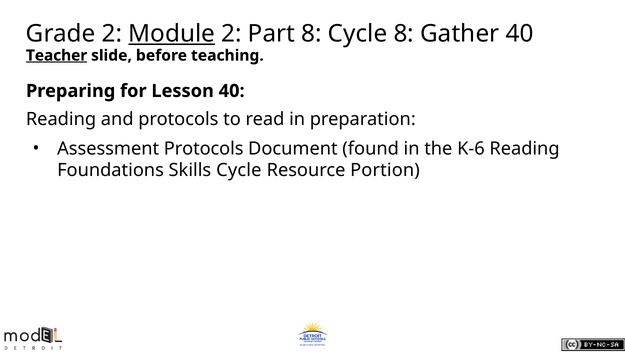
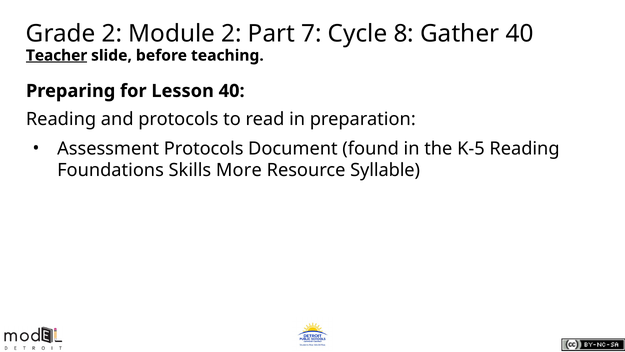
Module underline: present -> none
Part 8: 8 -> 7
K-6: K-6 -> K-5
Skills Cycle: Cycle -> More
Portion: Portion -> Syllable
